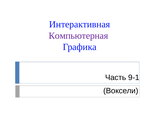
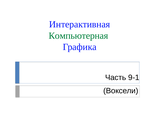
Компьютерная colour: purple -> green
